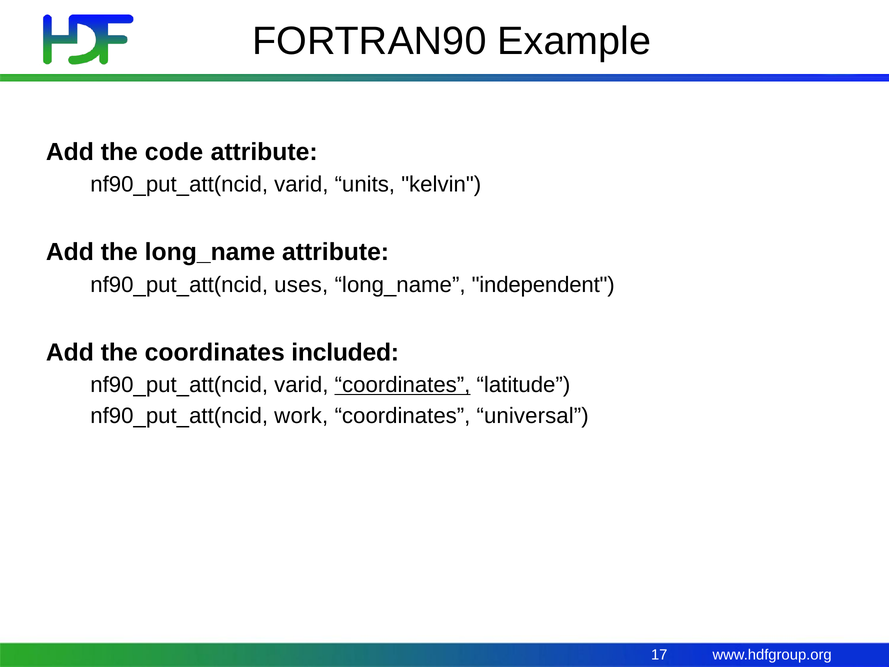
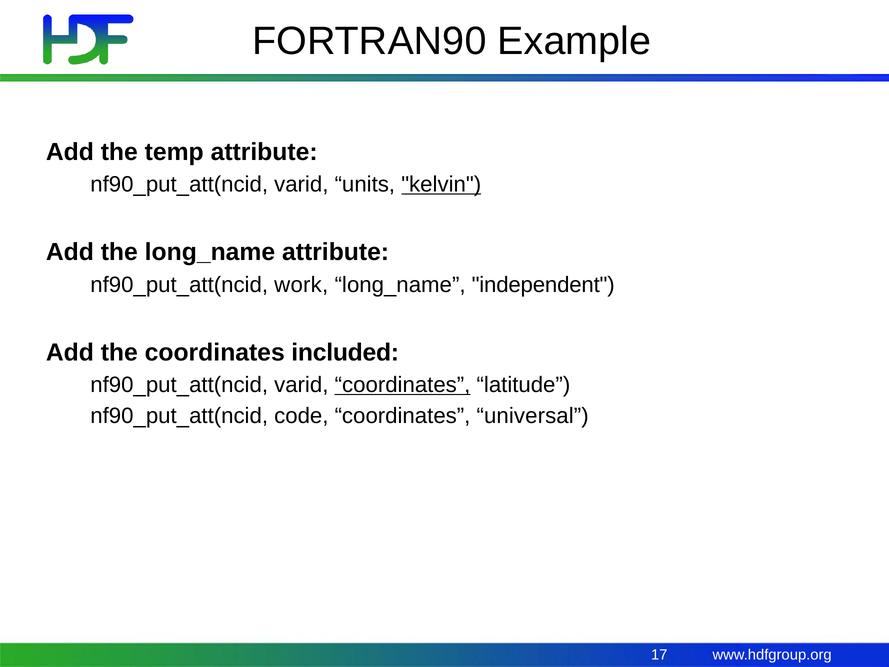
code: code -> temp
kelvin underline: none -> present
uses: uses -> work
work: work -> code
